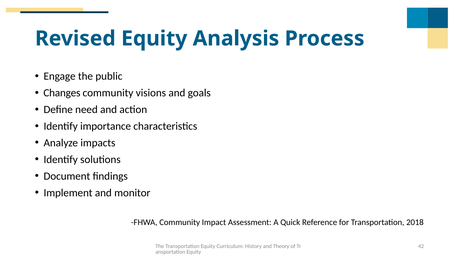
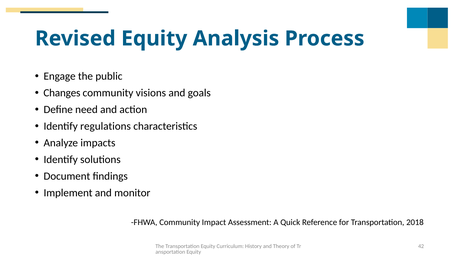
importance: importance -> regulations
